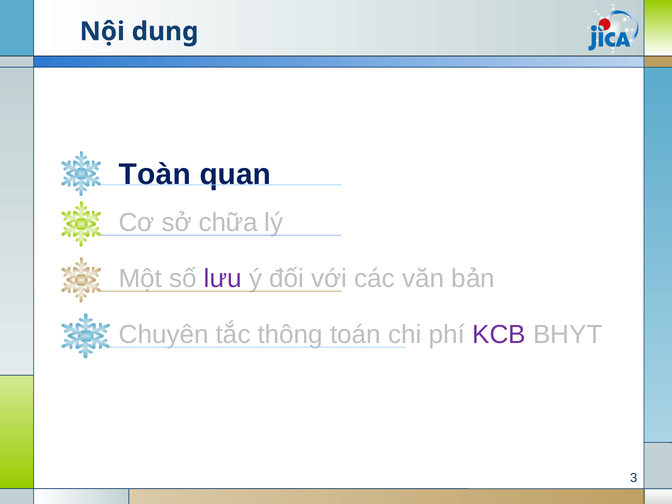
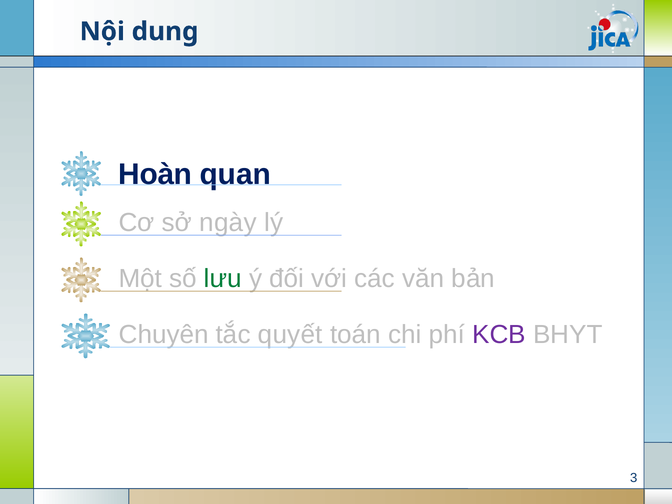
Toàn: Toàn -> Hoàn
chữa: chữa -> ngày
lưu colour: purple -> green
thông: thông -> quyết
